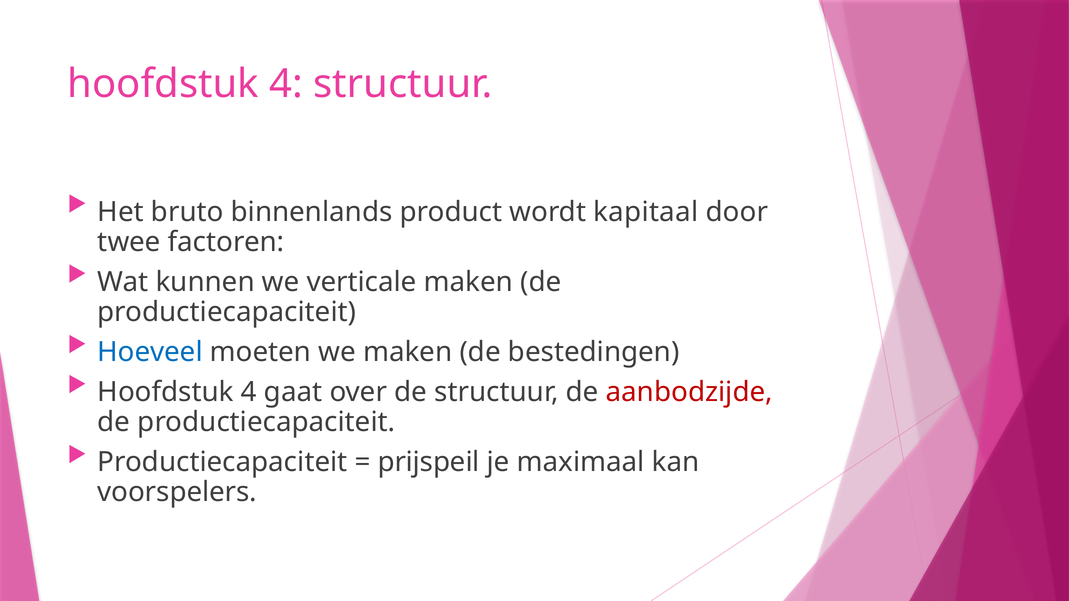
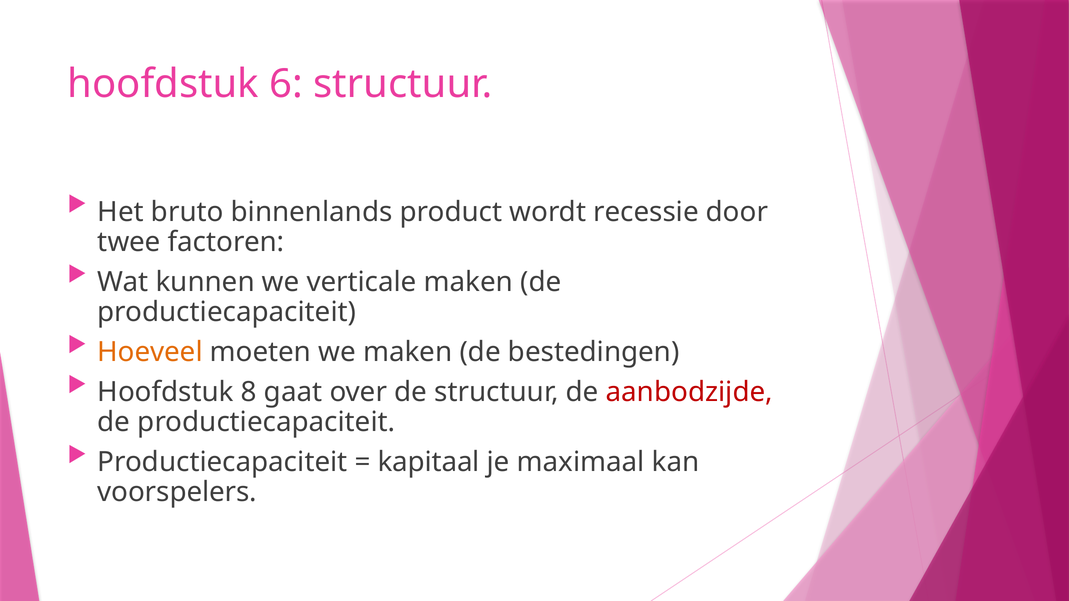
4 at (286, 84): 4 -> 6
kapitaal: kapitaal -> recessie
Hoeveel colour: blue -> orange
4 at (249, 392): 4 -> 8
prijspeil: prijspeil -> kapitaal
